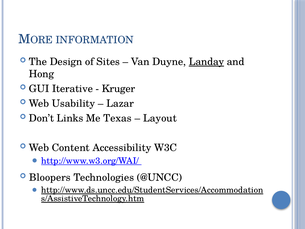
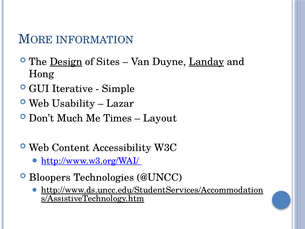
Design underline: none -> present
Kruger: Kruger -> Simple
Links: Links -> Much
Texas: Texas -> Times
